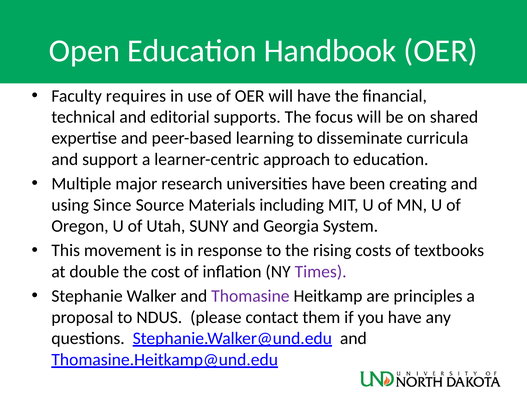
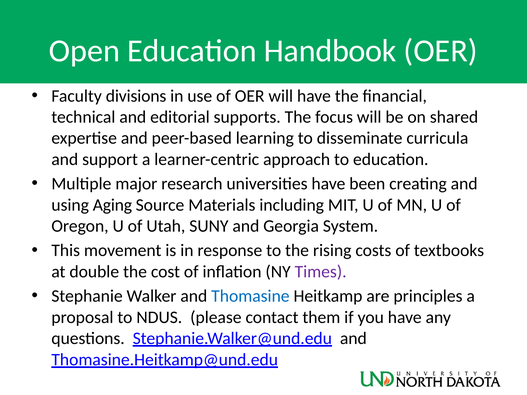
requires: requires -> divisions
Since: Since -> Aging
Thomasine colour: purple -> blue
